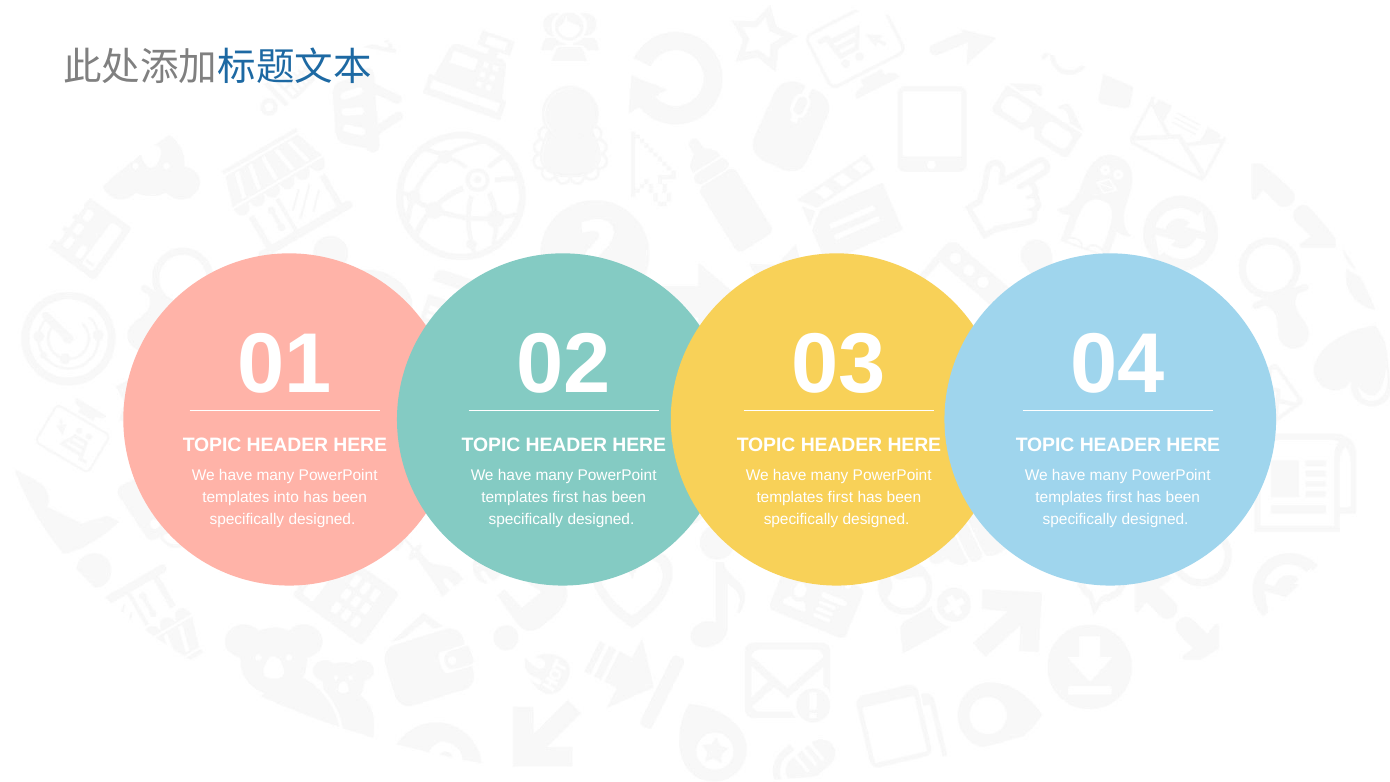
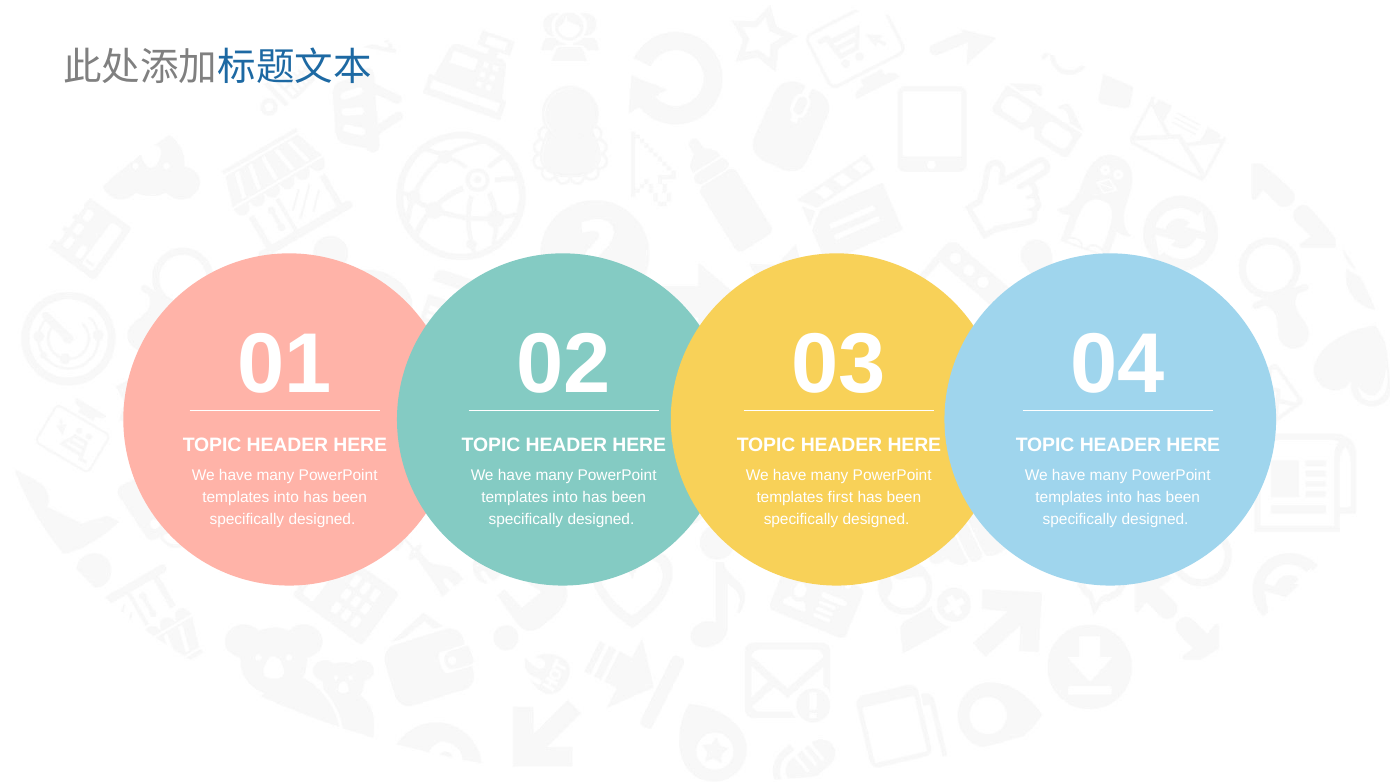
first at (565, 497): first -> into
first at (1119, 497): first -> into
